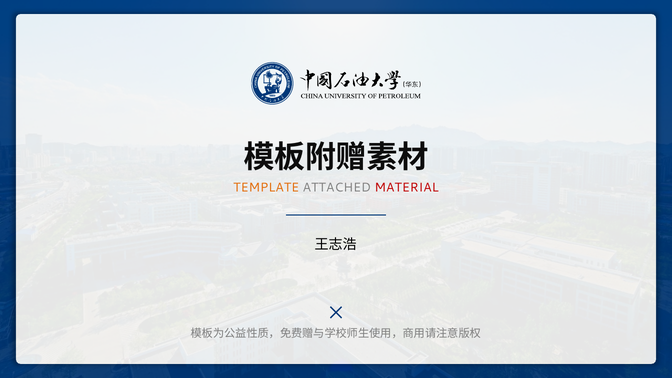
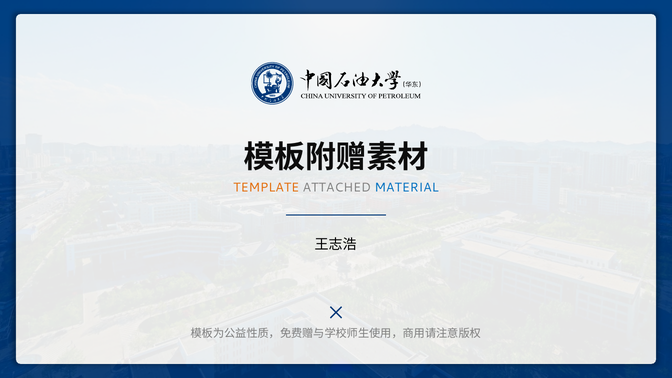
MATERIAL colour: red -> blue
